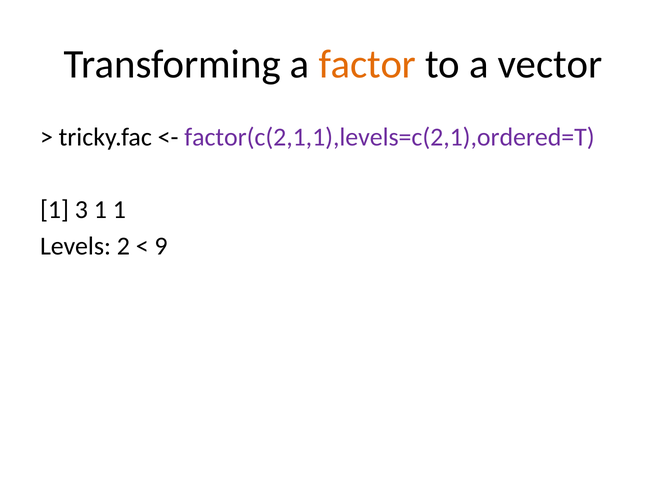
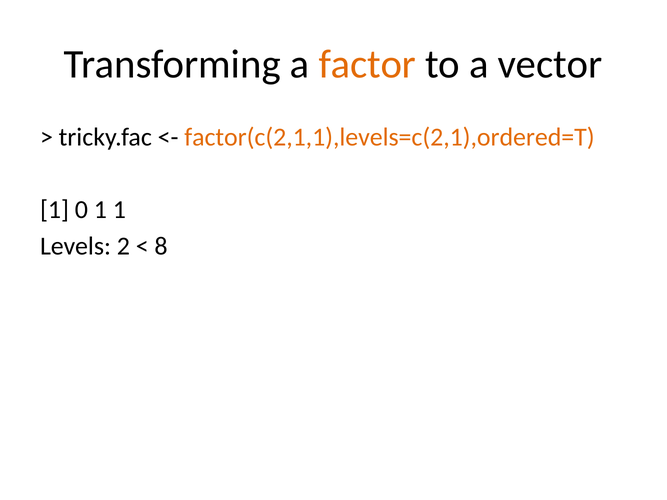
factor(c(2,1,1),levels=c(2,1),ordered=T colour: purple -> orange
3: 3 -> 0
9: 9 -> 8
